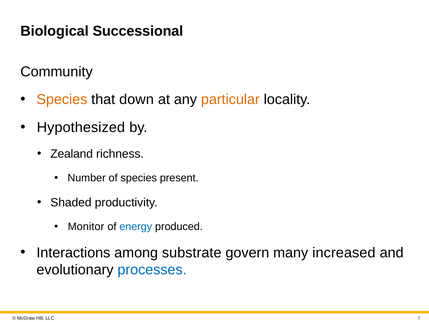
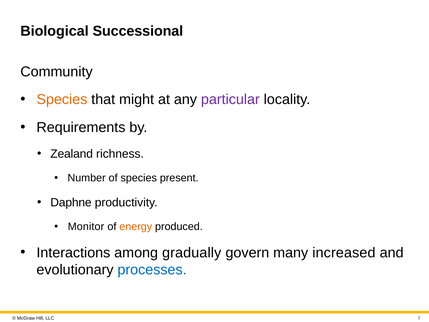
down: down -> might
particular colour: orange -> purple
Hypothesized: Hypothesized -> Requirements
Shaded: Shaded -> Daphne
energy colour: blue -> orange
substrate: substrate -> gradually
